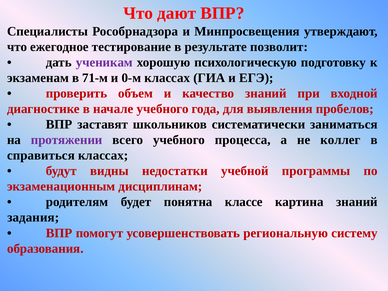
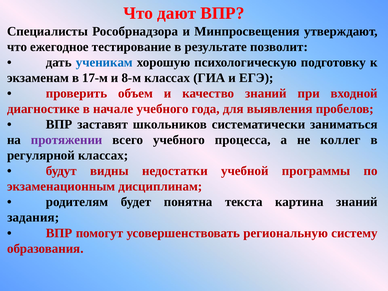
ученикам colour: purple -> blue
71-м: 71-м -> 17-м
0-м: 0-м -> 8-м
справиться: справиться -> регулярной
классе: классе -> текста
